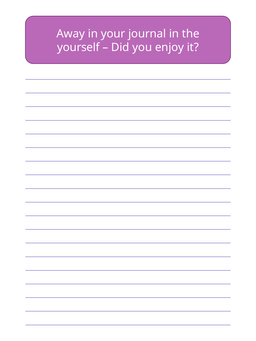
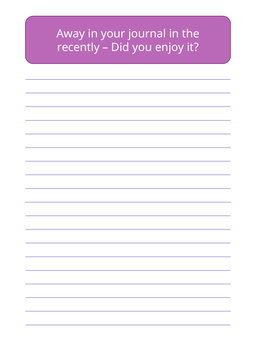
yourself: yourself -> recently
